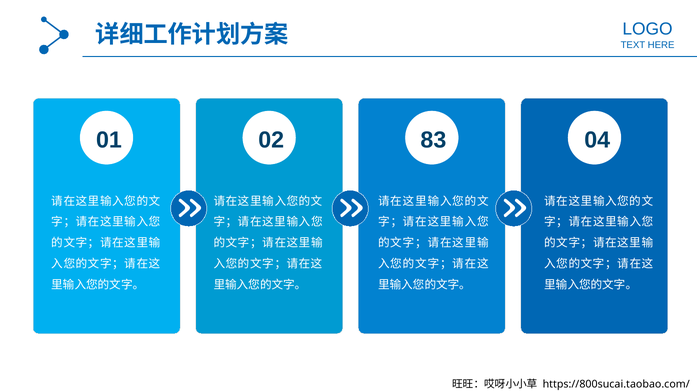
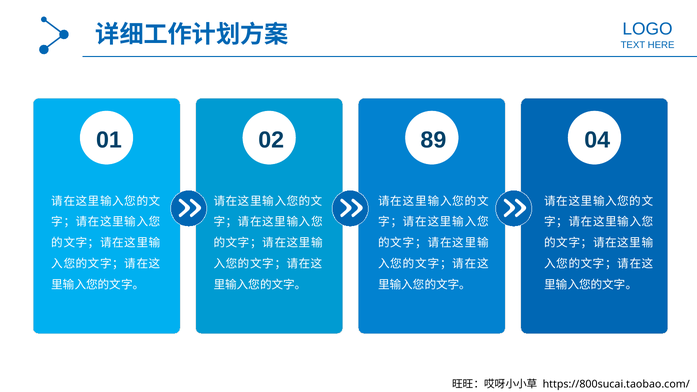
83: 83 -> 89
